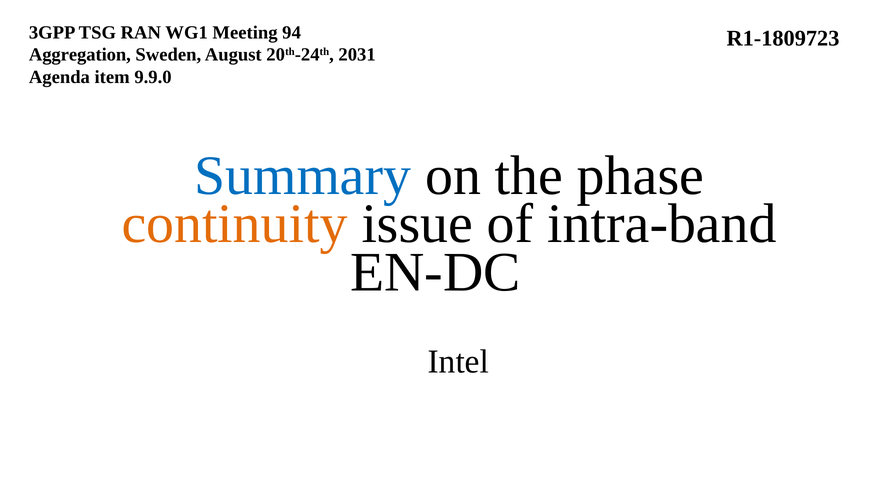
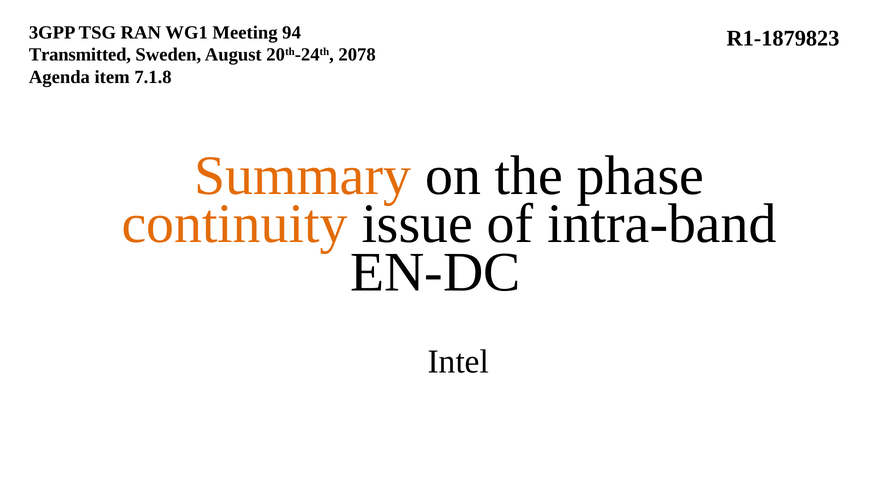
R1-1809723: R1-1809723 -> R1-1879823
Aggregation: Aggregation -> Transmitted
2031: 2031 -> 2078
9.9.0: 9.9.0 -> 7.1.8
Summary colour: blue -> orange
